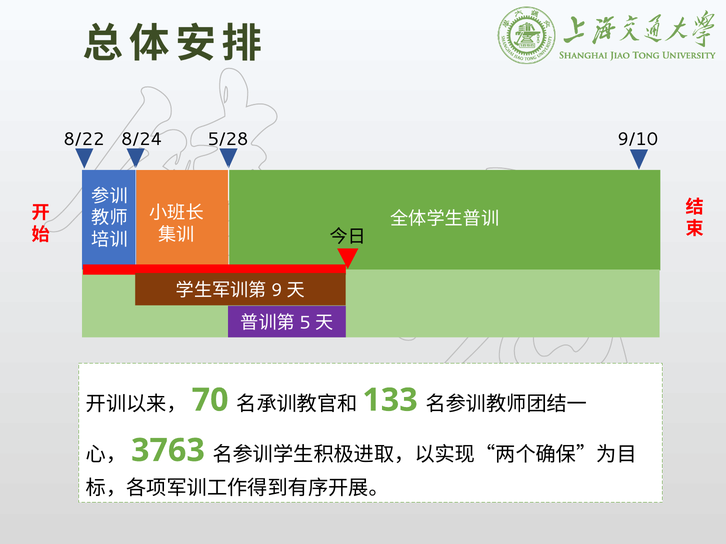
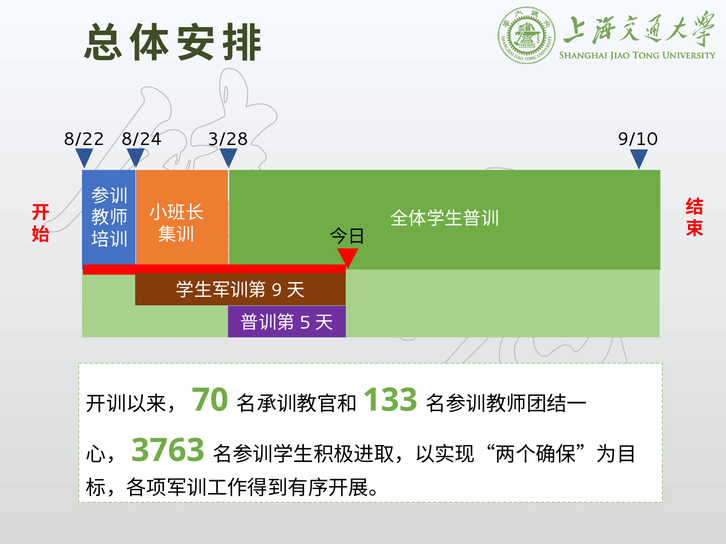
5/28: 5/28 -> 3/28
